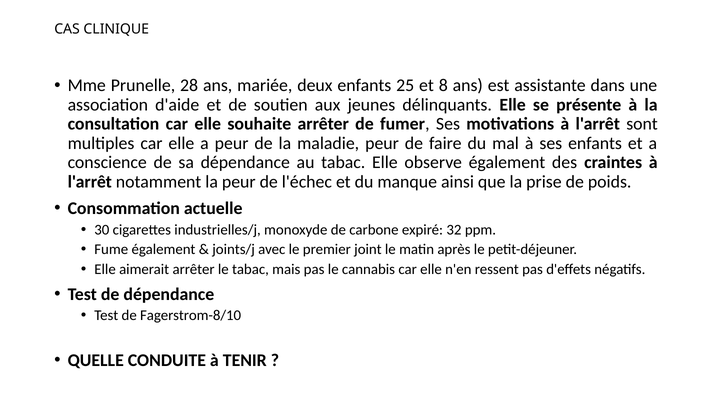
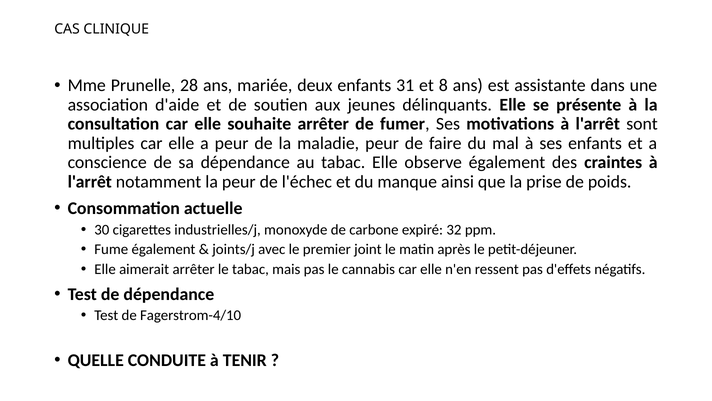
25: 25 -> 31
Fagerstrom-8/10: Fagerstrom-8/10 -> Fagerstrom-4/10
